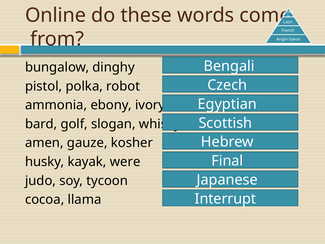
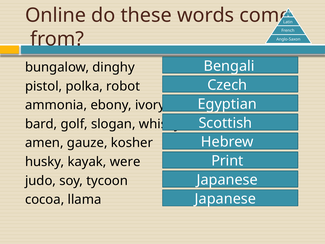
Final: Final -> Print
Interrupt at (225, 199): Interrupt -> Japanese
